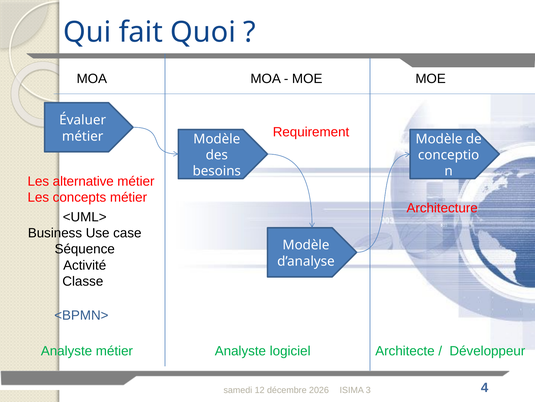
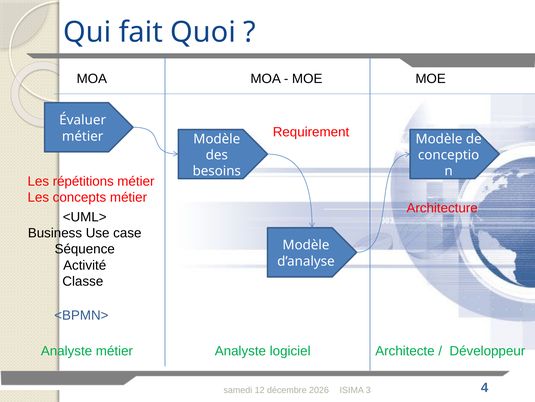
alternative: alternative -> répétitions
